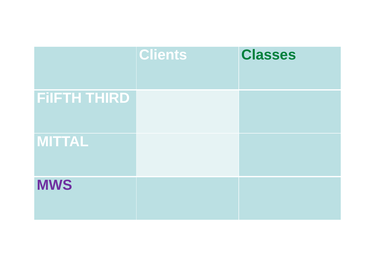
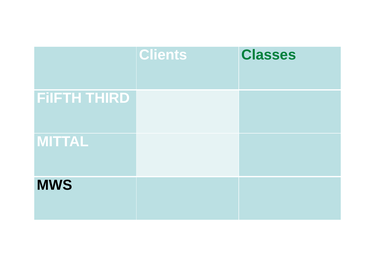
MWS colour: purple -> black
